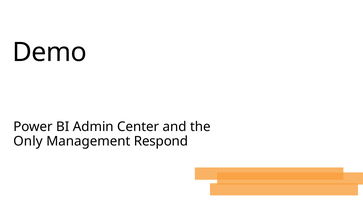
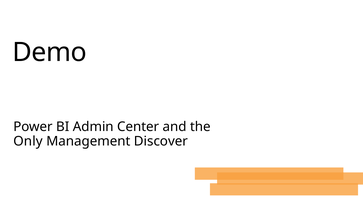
Respond: Respond -> Discover
